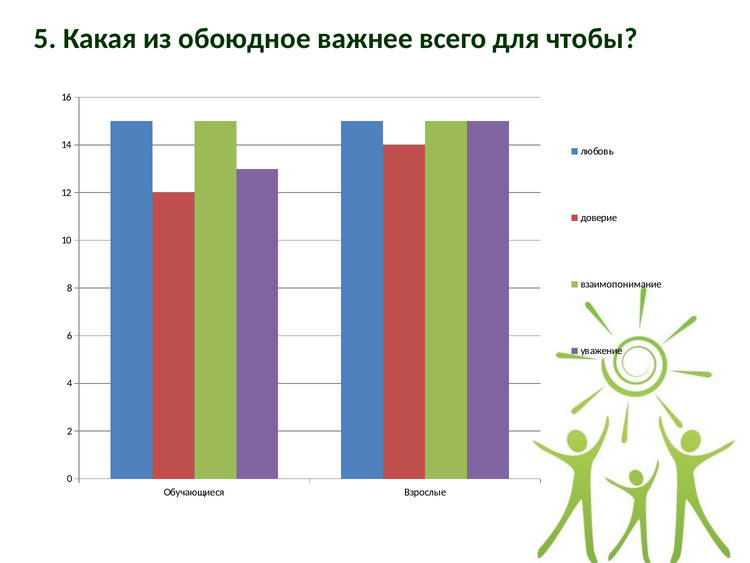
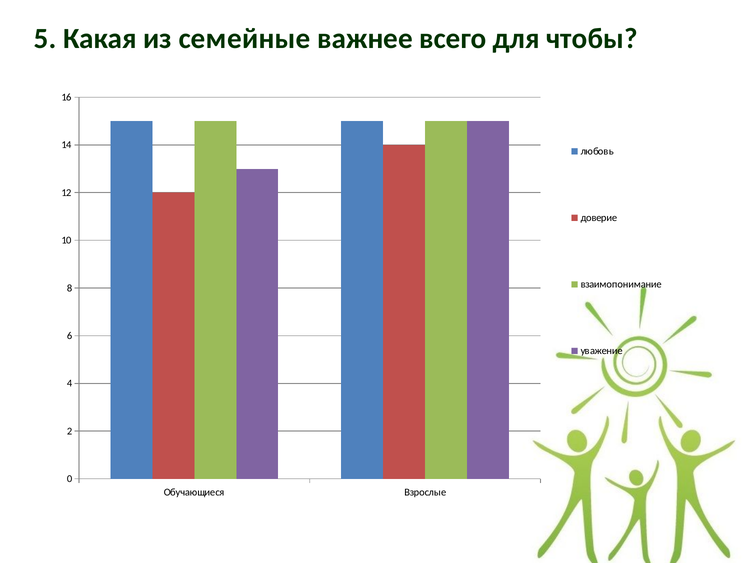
обоюдное: обоюдное -> семейные
